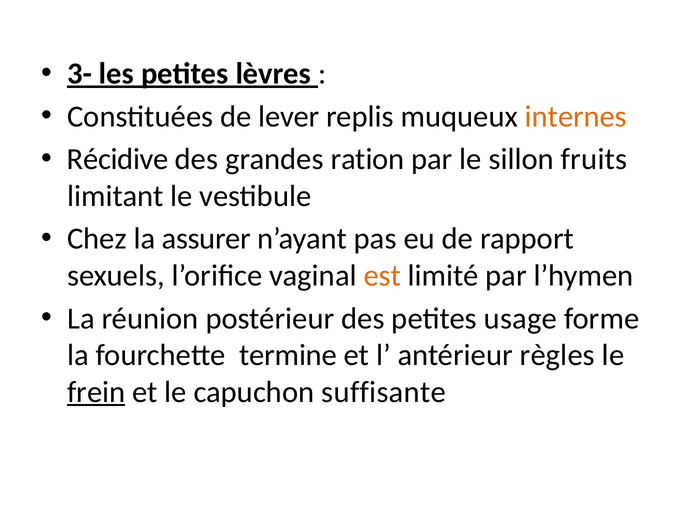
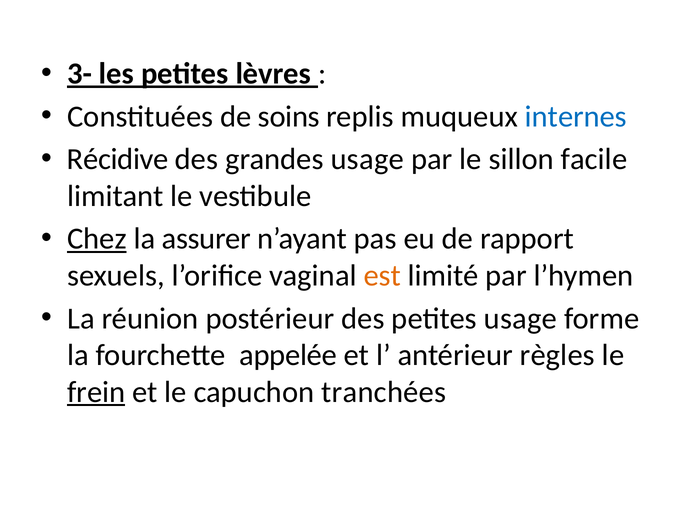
lever: lever -> soins
internes colour: orange -> blue
grandes ration: ration -> usage
fruits: fruits -> facile
Chez underline: none -> present
termine: termine -> appelée
suffisante: suffisante -> tranchées
